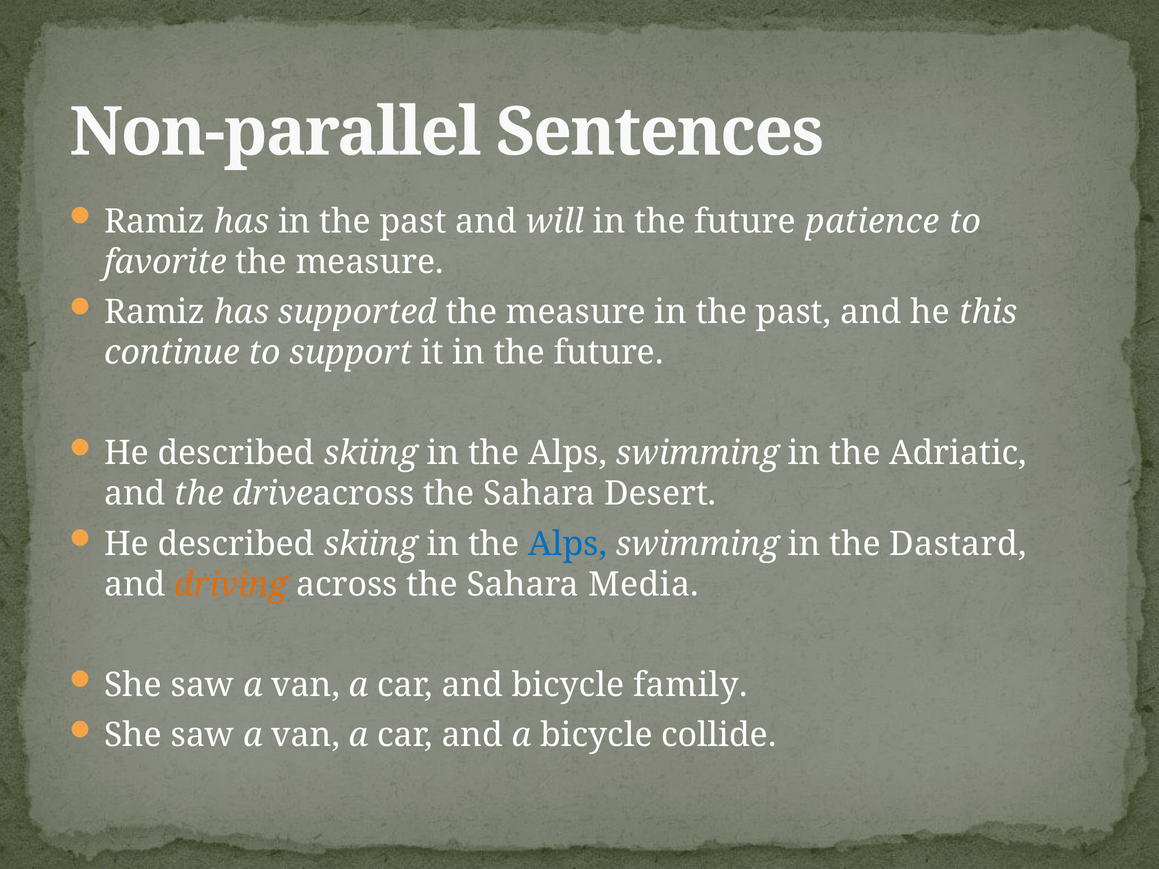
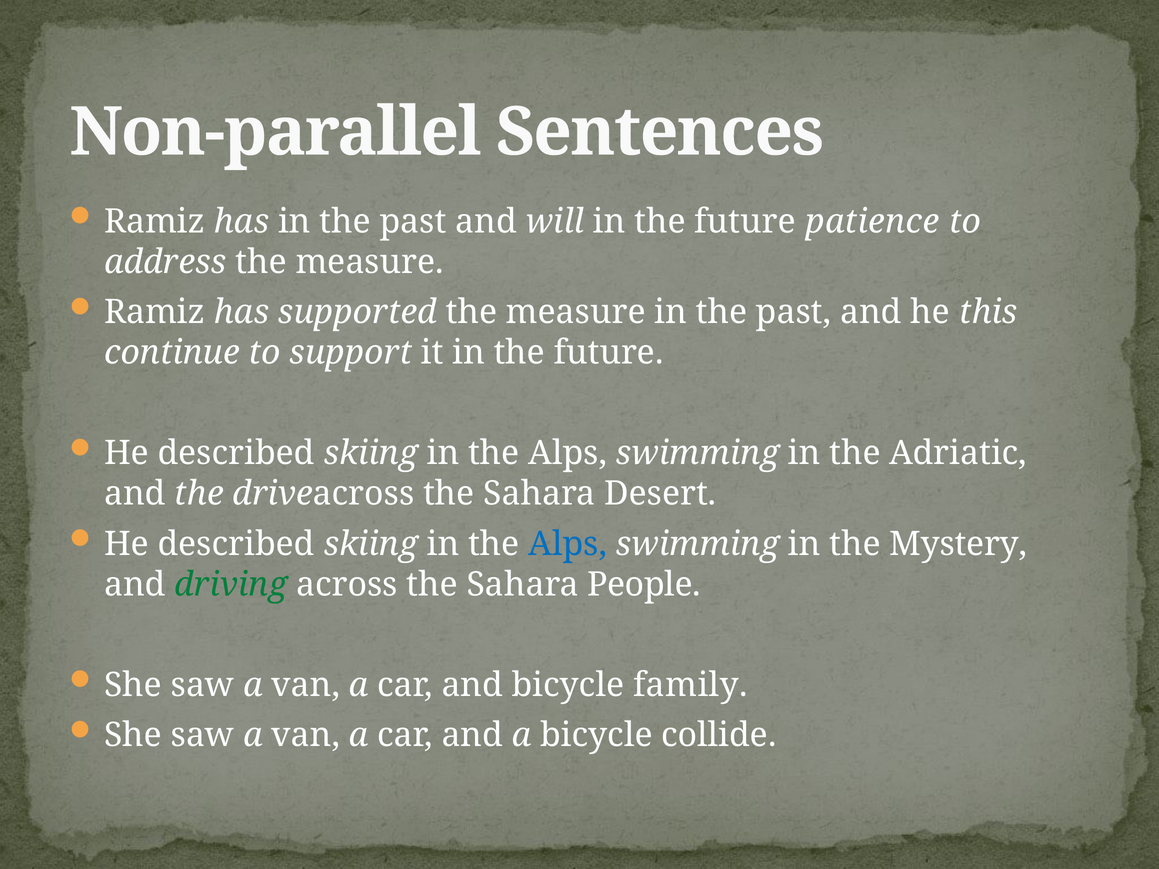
favorite: favorite -> address
Dastard: Dastard -> Mystery
driving colour: orange -> green
Media: Media -> People
